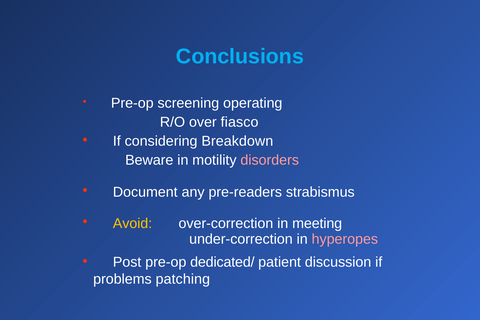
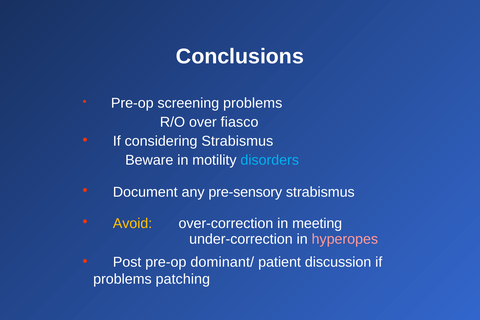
Conclusions colour: light blue -> white
screening operating: operating -> problems
considering Breakdown: Breakdown -> Strabismus
disorders colour: pink -> light blue
pre-readers: pre-readers -> pre-sensory
dedicated/: dedicated/ -> dominant/
